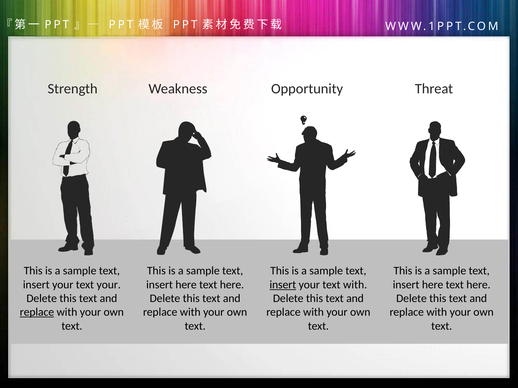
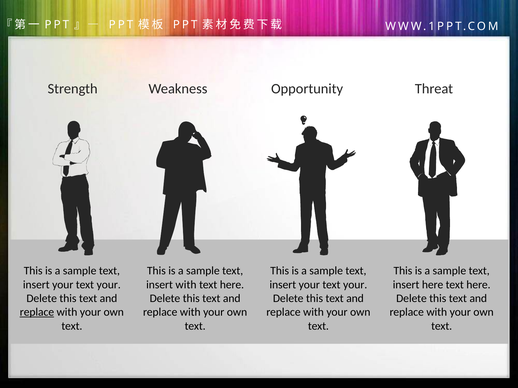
here at (186, 285): here -> with
insert at (283, 285) underline: present -> none
with at (355, 285): with -> your
